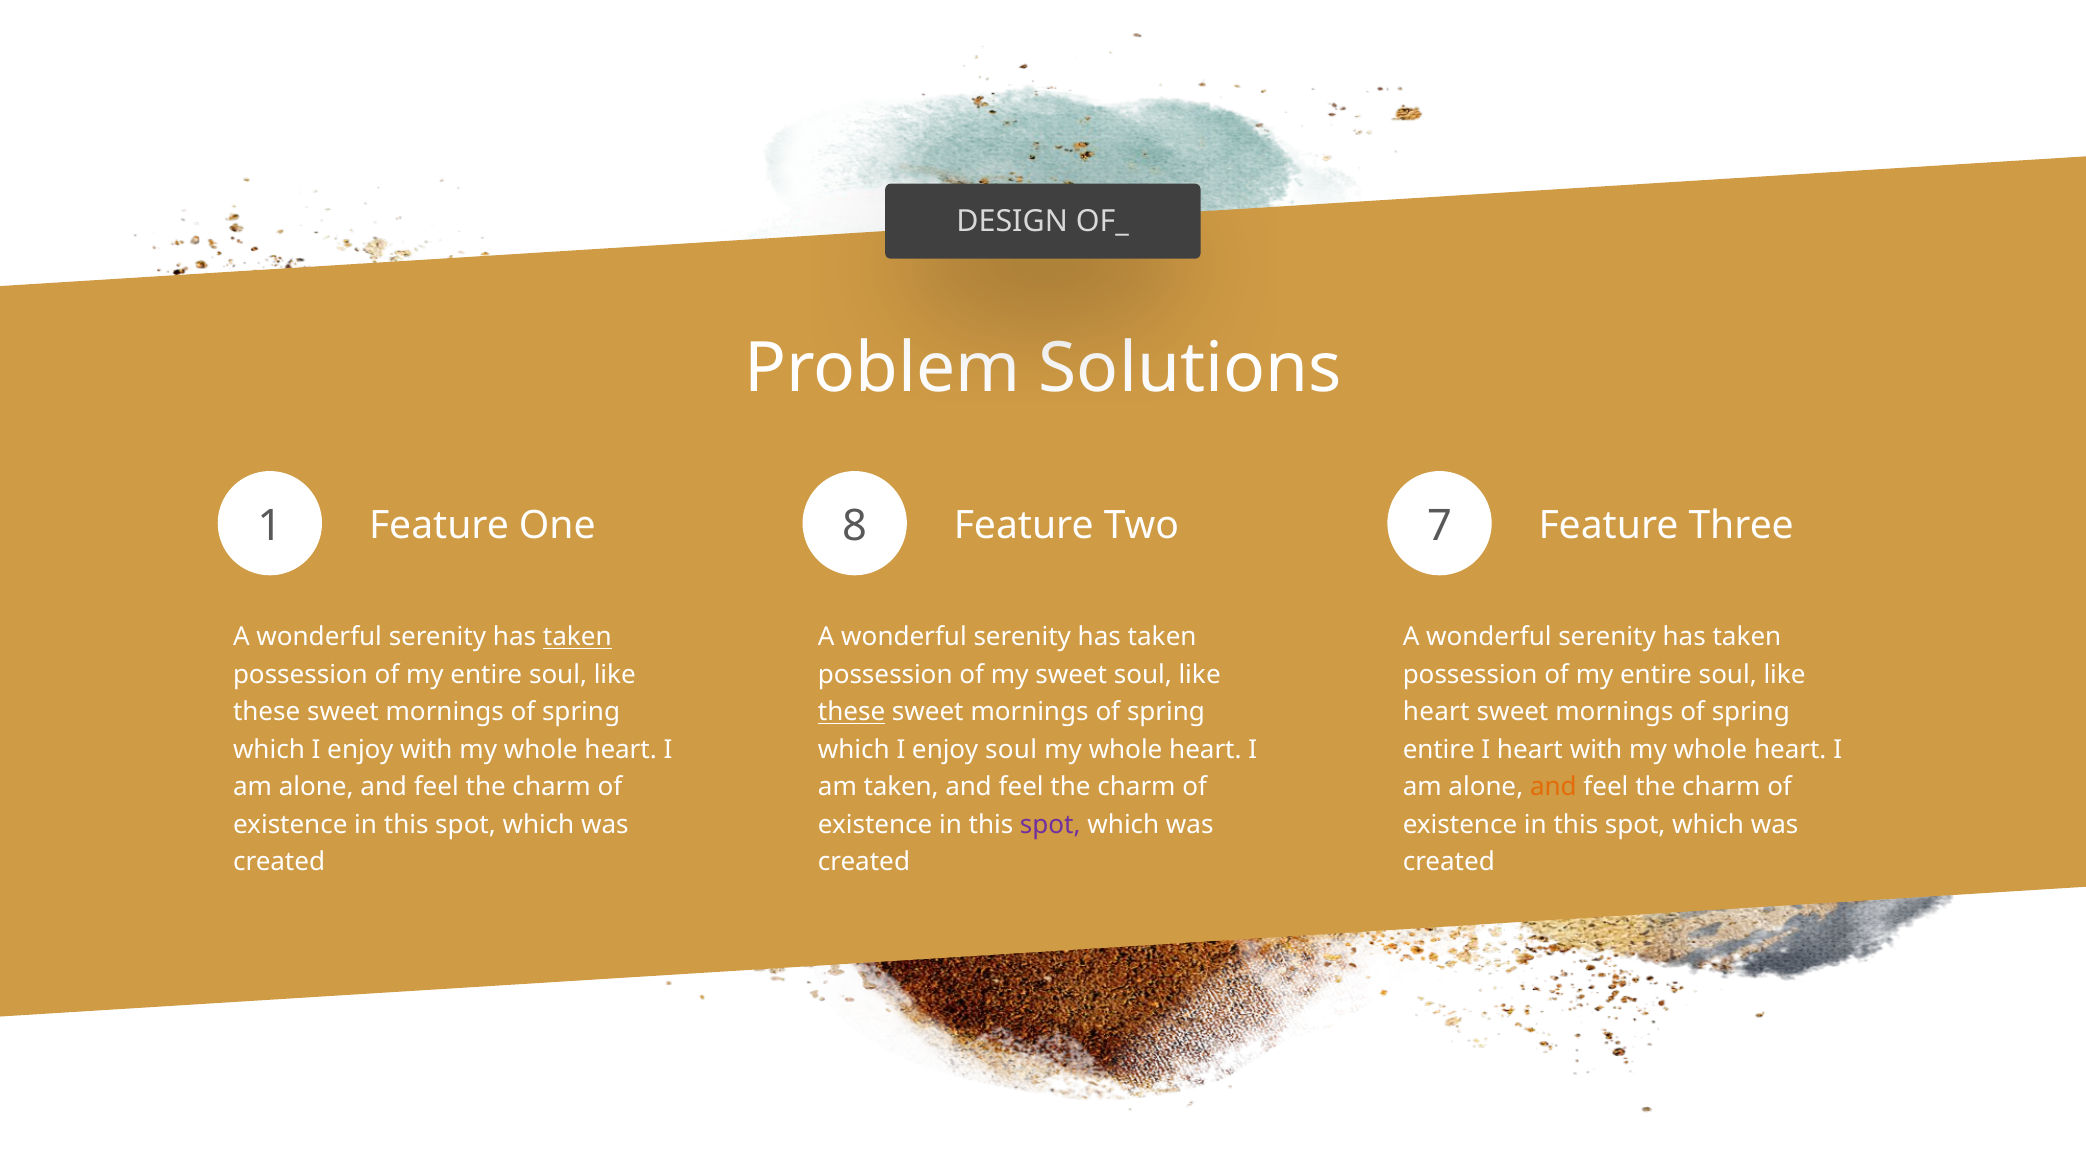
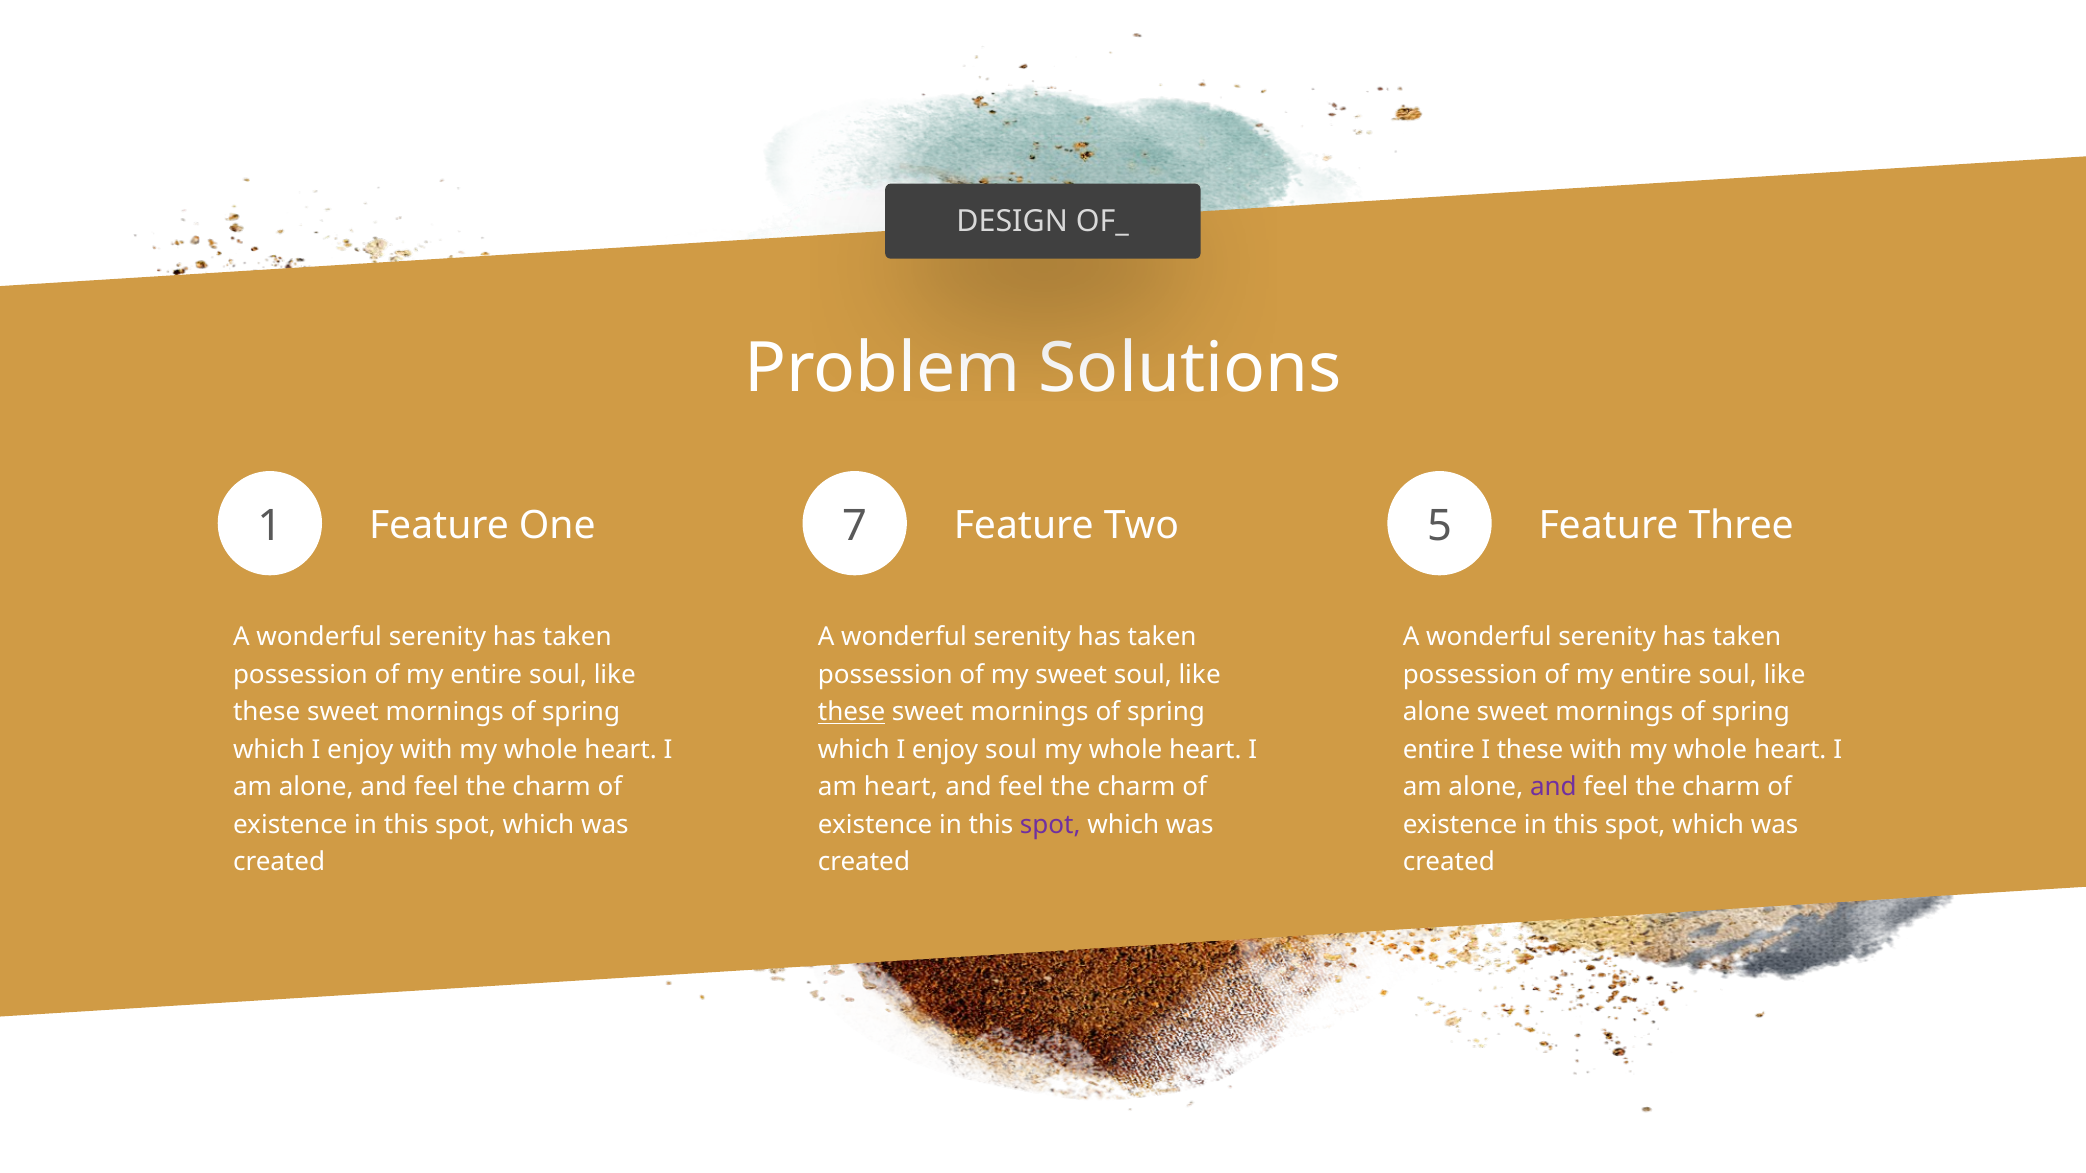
8: 8 -> 7
7: 7 -> 5
taken at (577, 637) underline: present -> none
heart at (1436, 712): heart -> alone
I heart: heart -> these
am taken: taken -> heart
and at (1553, 787) colour: orange -> purple
